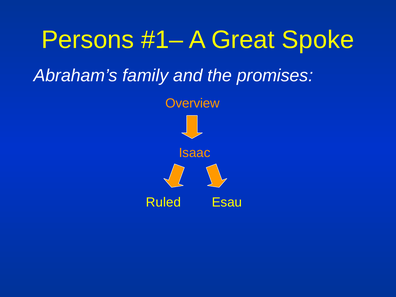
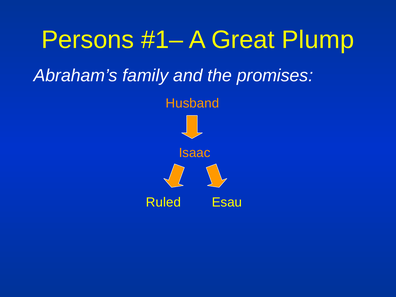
Spoke: Spoke -> Plump
Overview: Overview -> Husband
